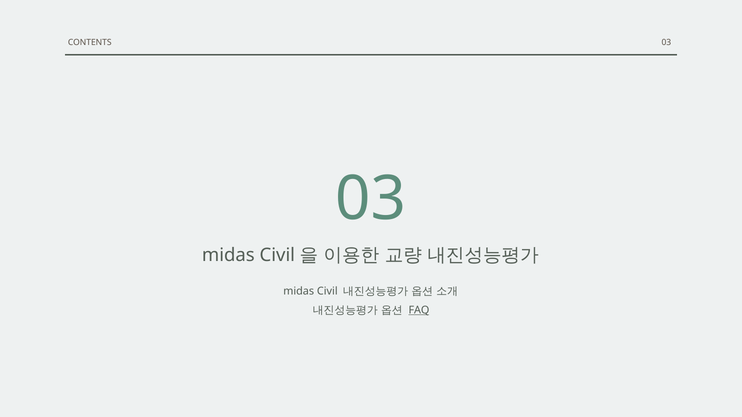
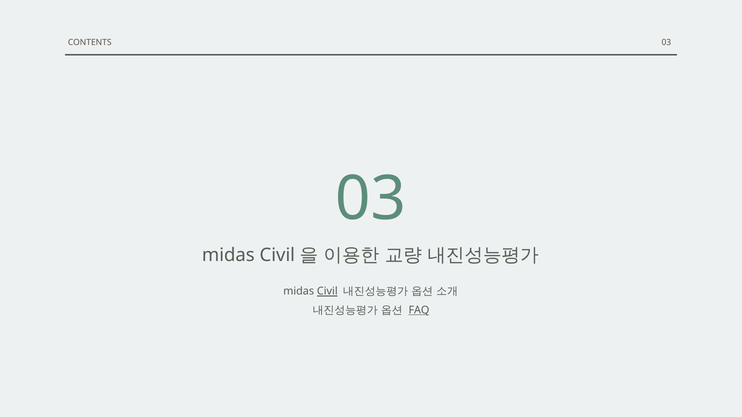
Civil at (327, 292) underline: none -> present
